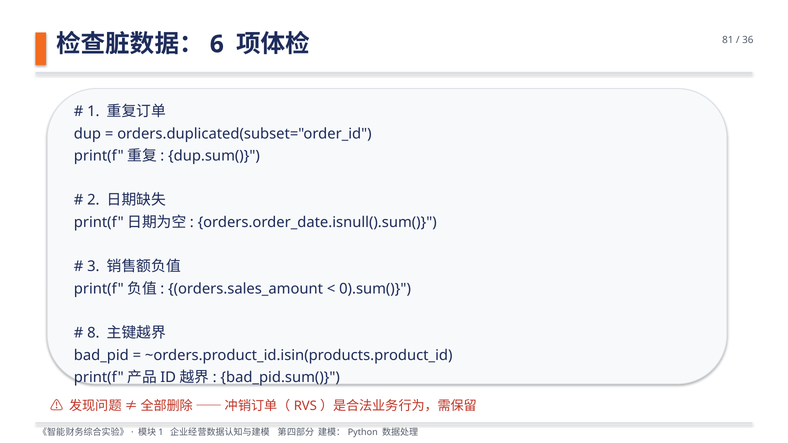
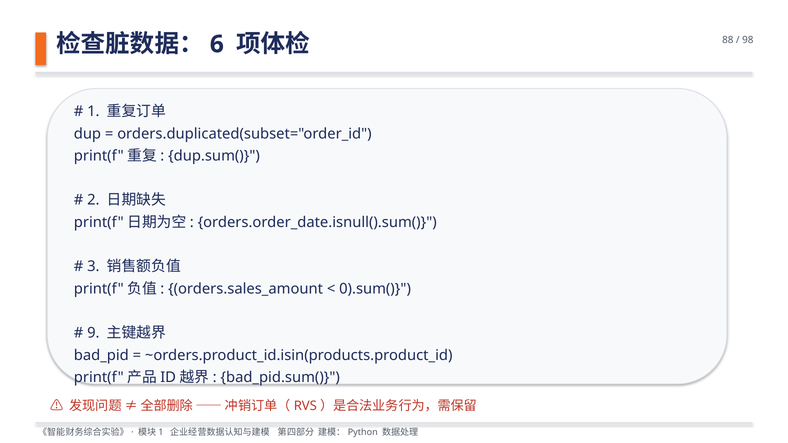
81: 81 -> 88
36: 36 -> 98
8: 8 -> 9
